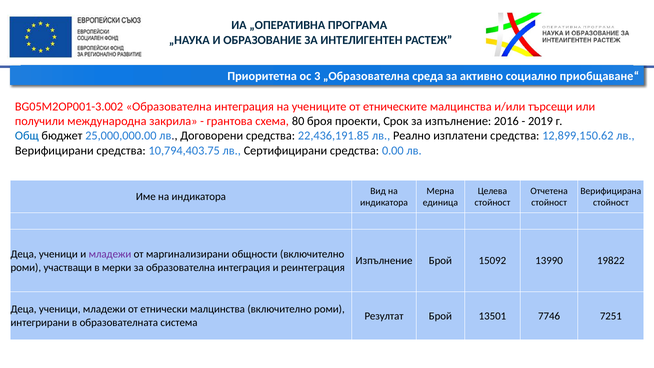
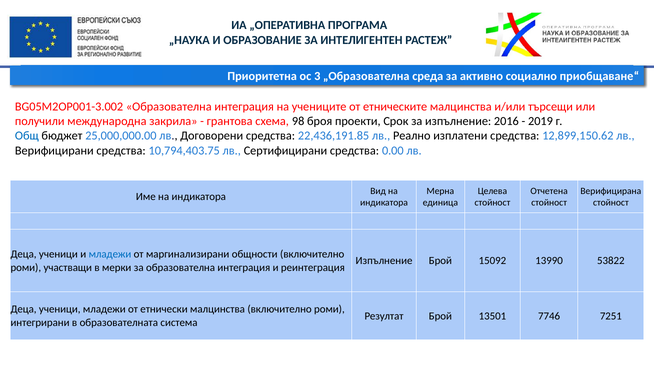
80: 80 -> 98
младежи at (110, 254) colour: purple -> blue
19822: 19822 -> 53822
